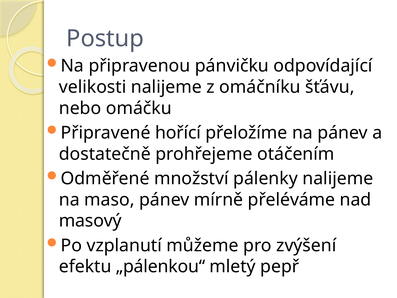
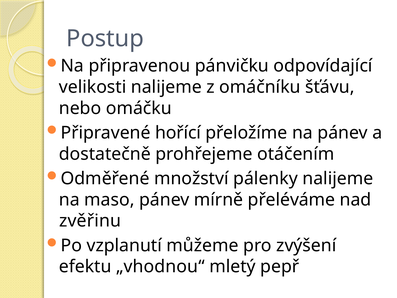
masový: masový -> zvěřinu
„pálenkou“: „pálenkou“ -> „vhodnou“
